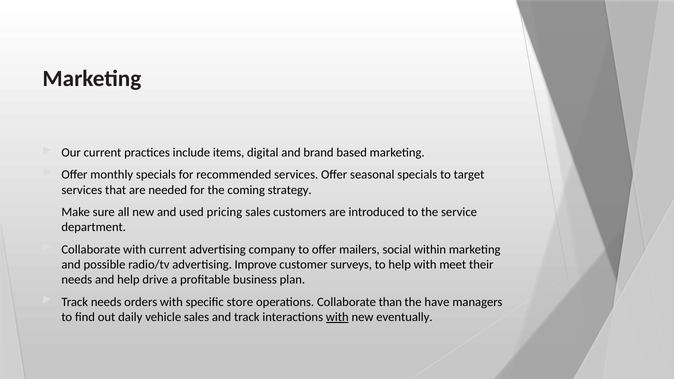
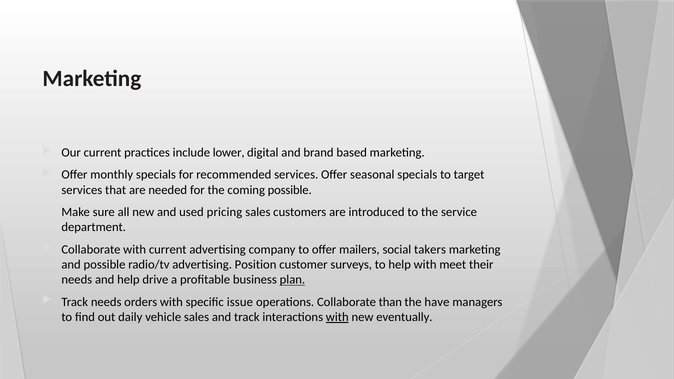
items: items -> lower
coming strategy: strategy -> possible
within: within -> takers
Improve: Improve -> Position
plan underline: none -> present
store: store -> issue
